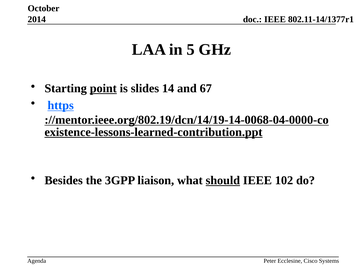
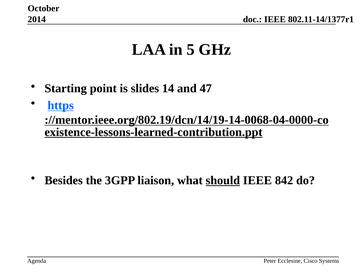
point underline: present -> none
67: 67 -> 47
102: 102 -> 842
